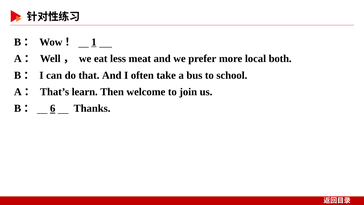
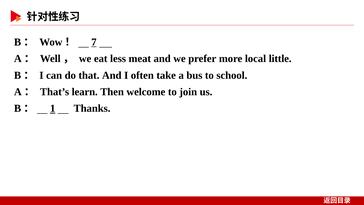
1: 1 -> 7
both: both -> little
6: 6 -> 1
